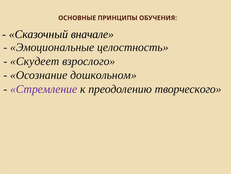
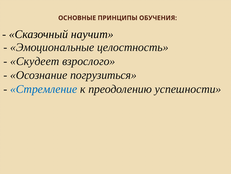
вначале: вначале -> научит
дошкольном: дошкольном -> погрузиться
Стремление colour: purple -> blue
творческого: творческого -> успешности
